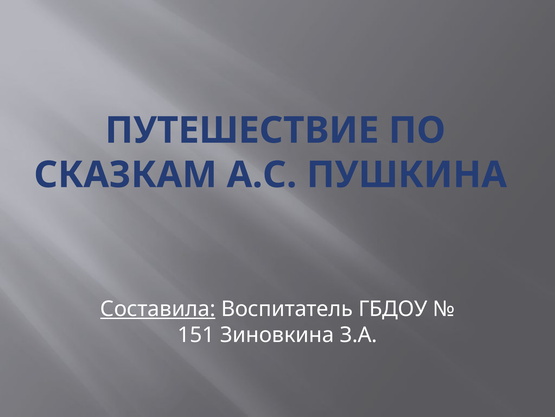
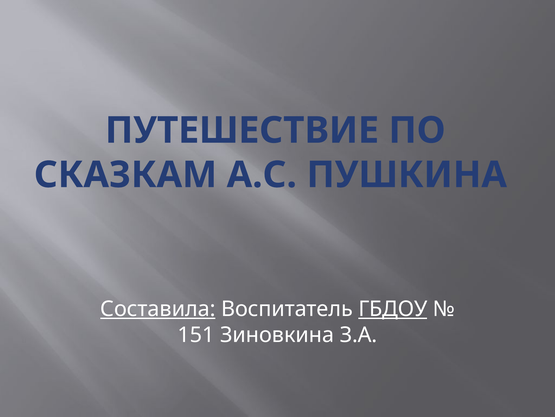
ГБДОУ underline: none -> present
